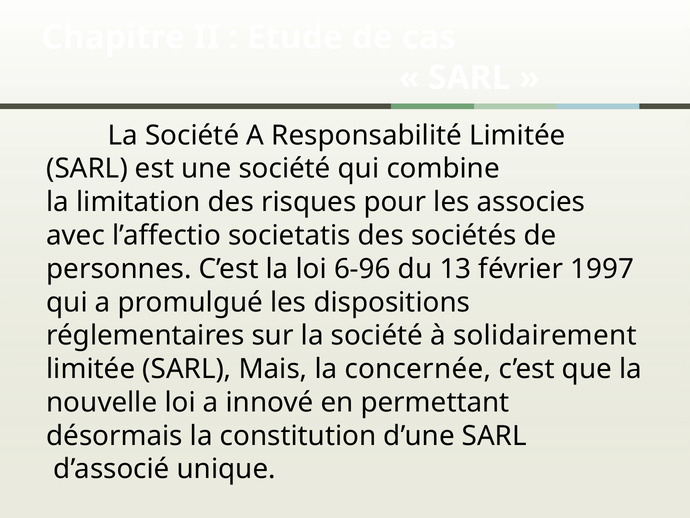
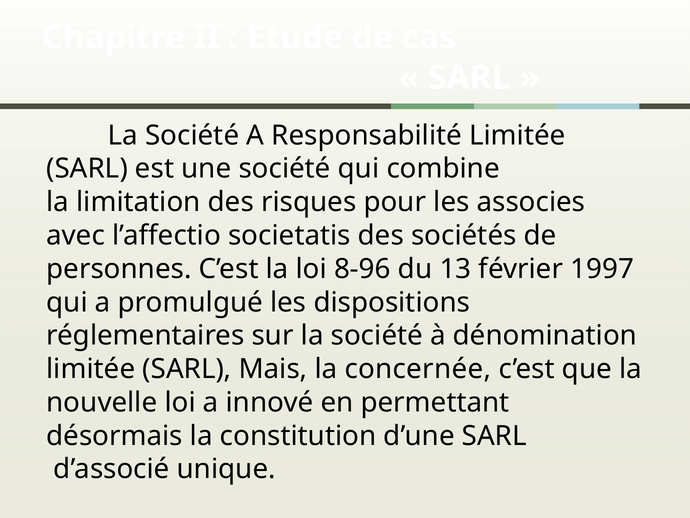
6-96: 6-96 -> 8-96
solidairement: solidairement -> dénomination
